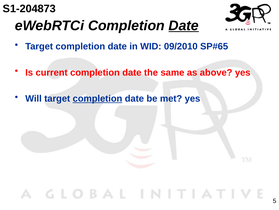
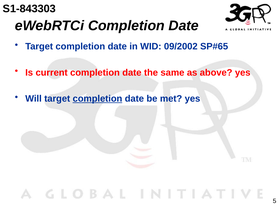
S1-204873: S1-204873 -> S1-843303
Date at (184, 26) underline: present -> none
09/2010: 09/2010 -> 09/2002
